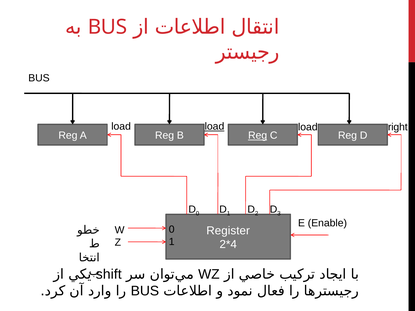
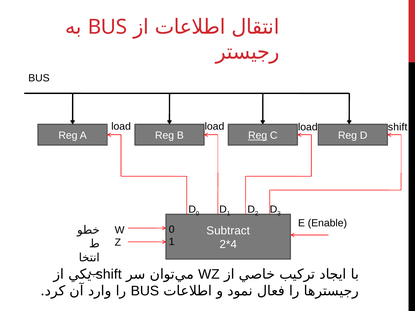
load at (214, 127) underline: present -> none
load right: right -> shift
Register: Register -> Subtract
